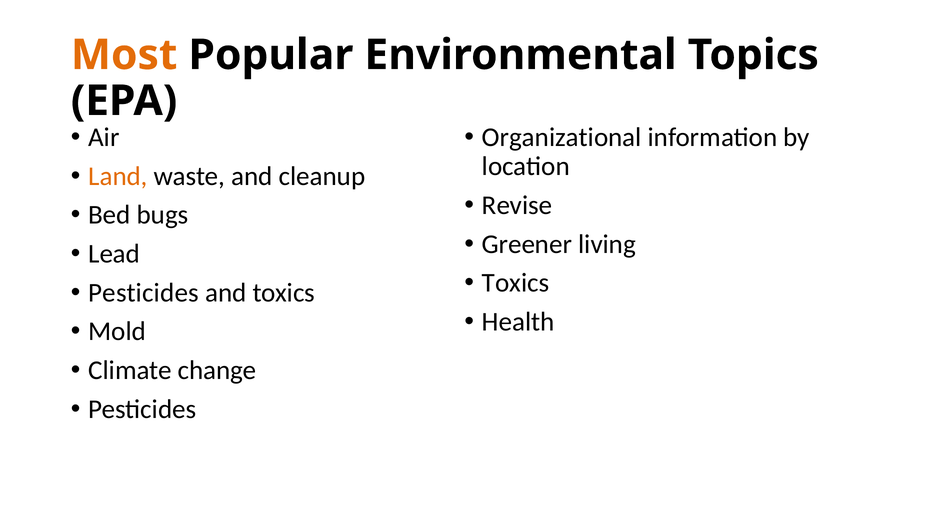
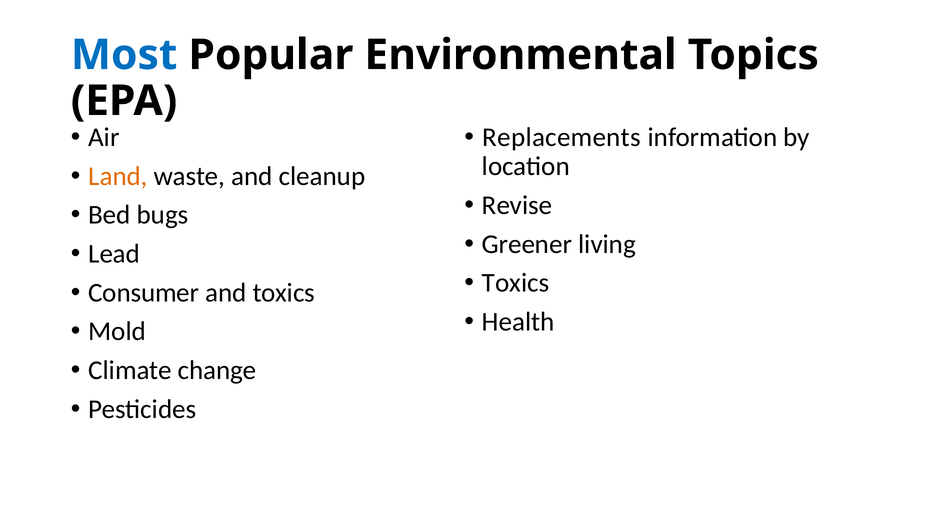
Most colour: orange -> blue
Organizational: Organizational -> Replacements
Pesticides at (144, 293): Pesticides -> Consumer
